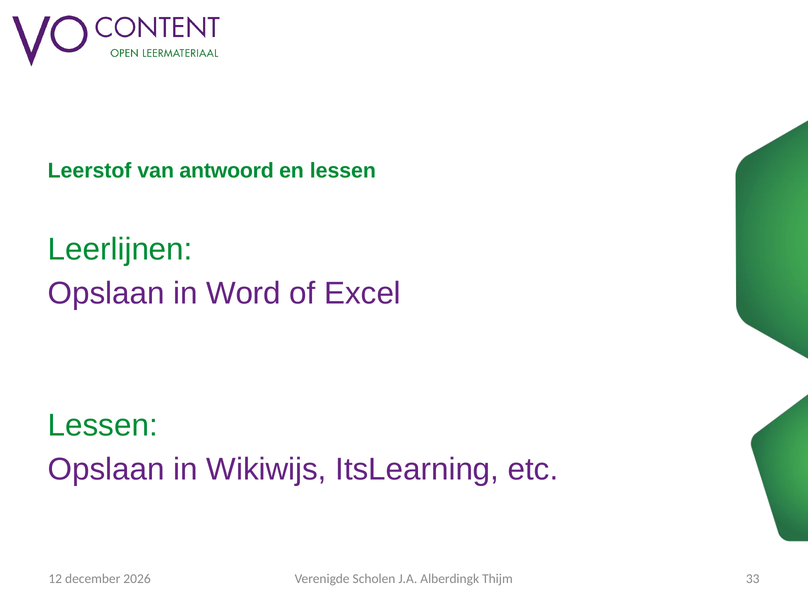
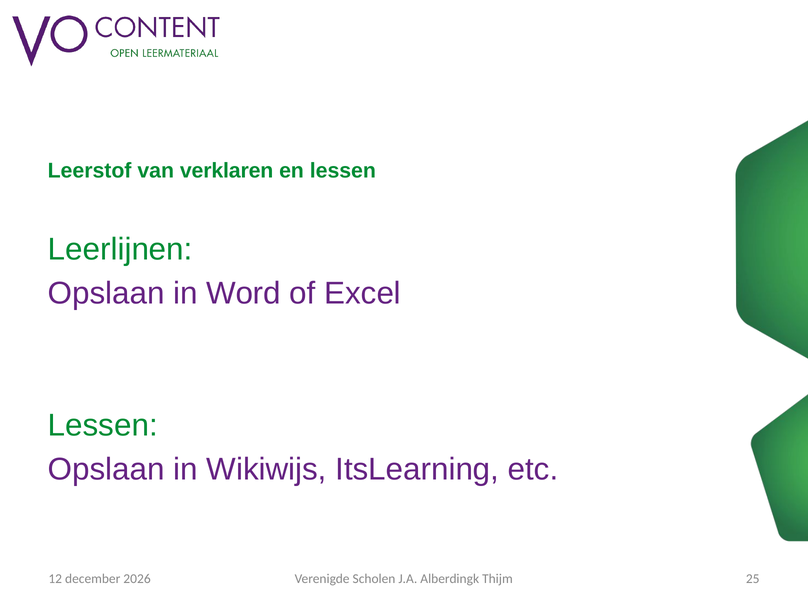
antwoord: antwoord -> verklaren
33: 33 -> 25
